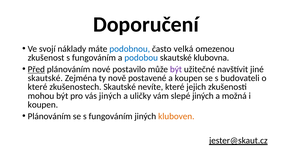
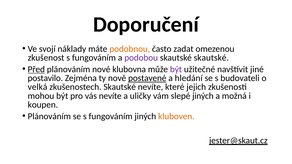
podobnou colour: blue -> orange
velká: velká -> zadat
podobou colour: blue -> purple
skautské klubovna: klubovna -> skautské
postavilo: postavilo -> klubovna
skautské at (45, 78): skautské -> postavilo
postavené underline: none -> present
a koupen: koupen -> hledání
které at (38, 87): které -> velká
vás jiných: jiných -> nevíte
